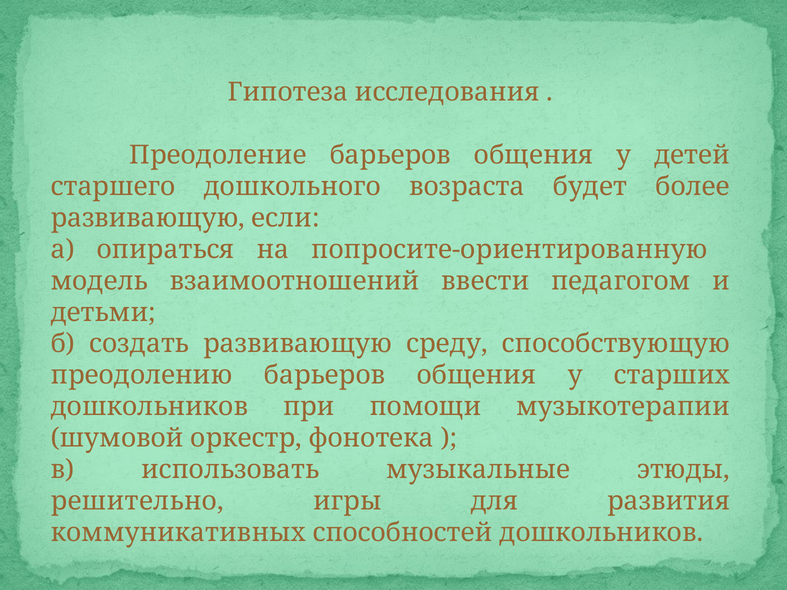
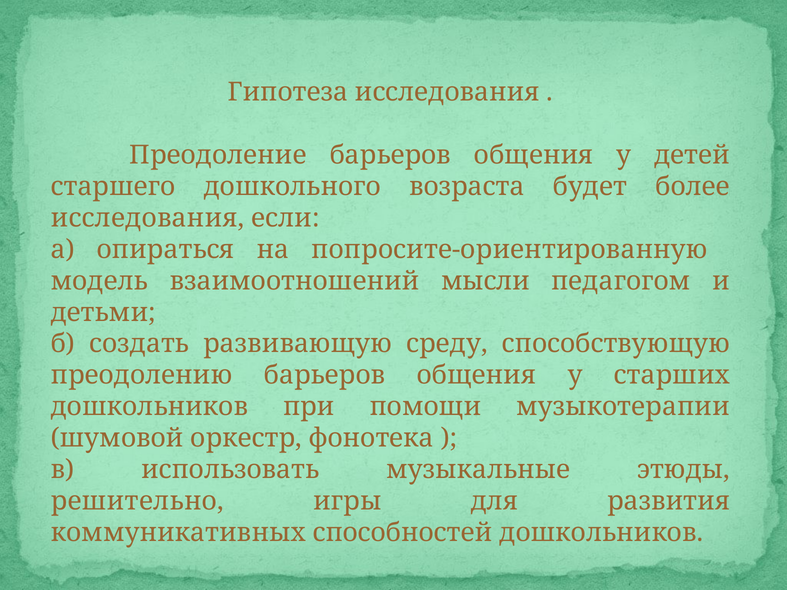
развивающую at (148, 218): развивающую -> исследования
ввести: ввести -> мысли
